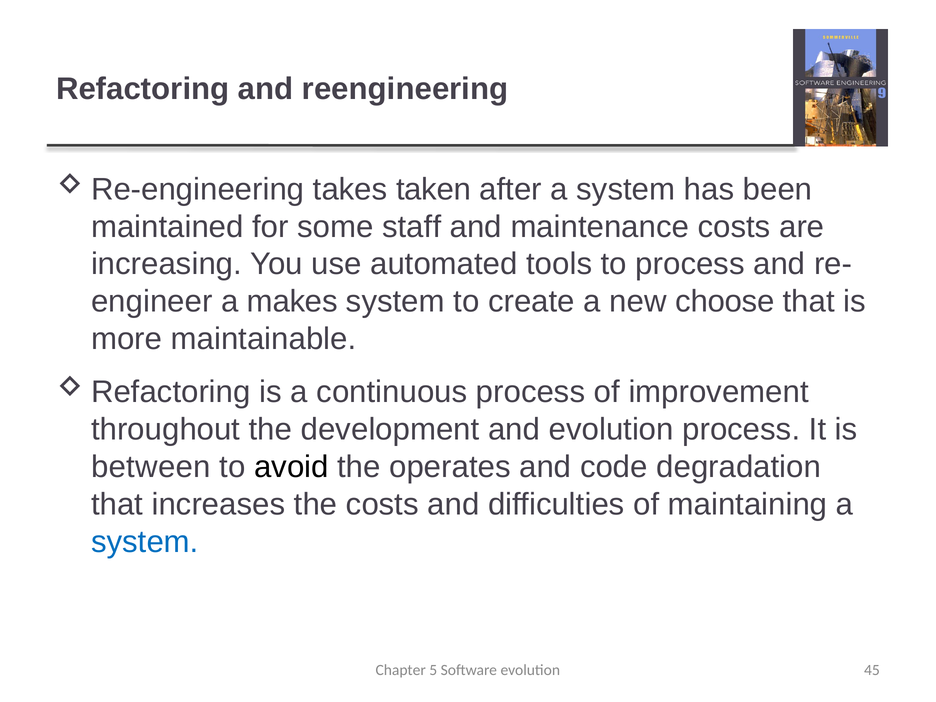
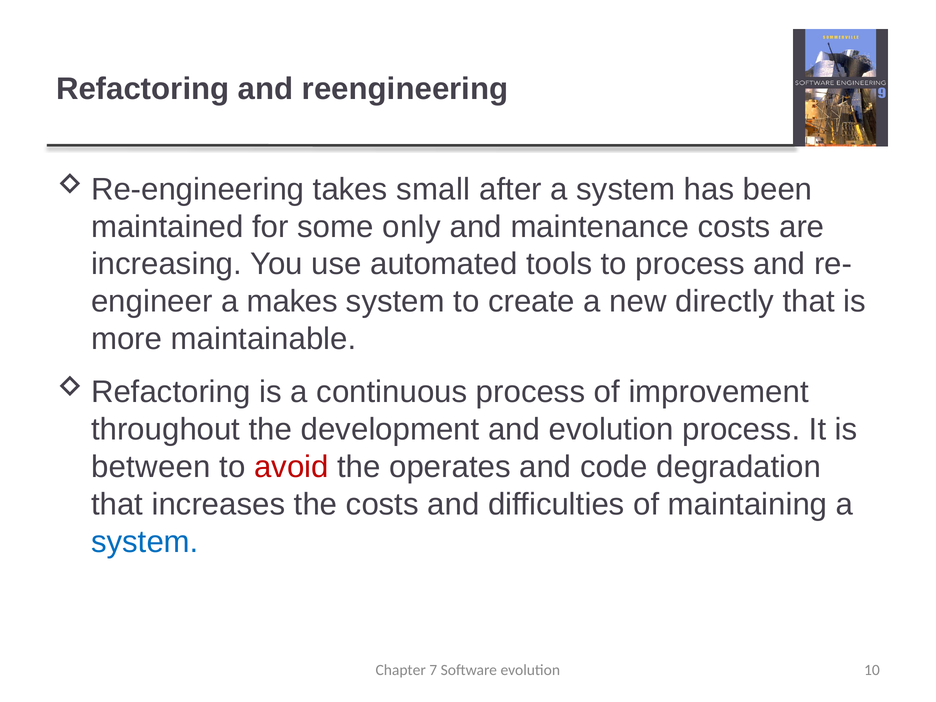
taken: taken -> small
staff: staff -> only
choose: choose -> directly
avoid colour: black -> red
5: 5 -> 7
45: 45 -> 10
